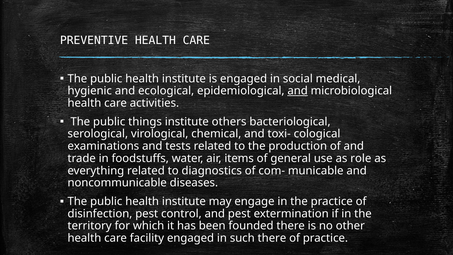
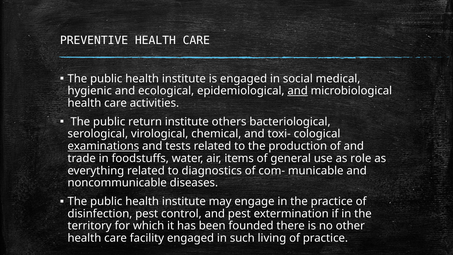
things: things -> return
examinations underline: none -> present
such there: there -> living
